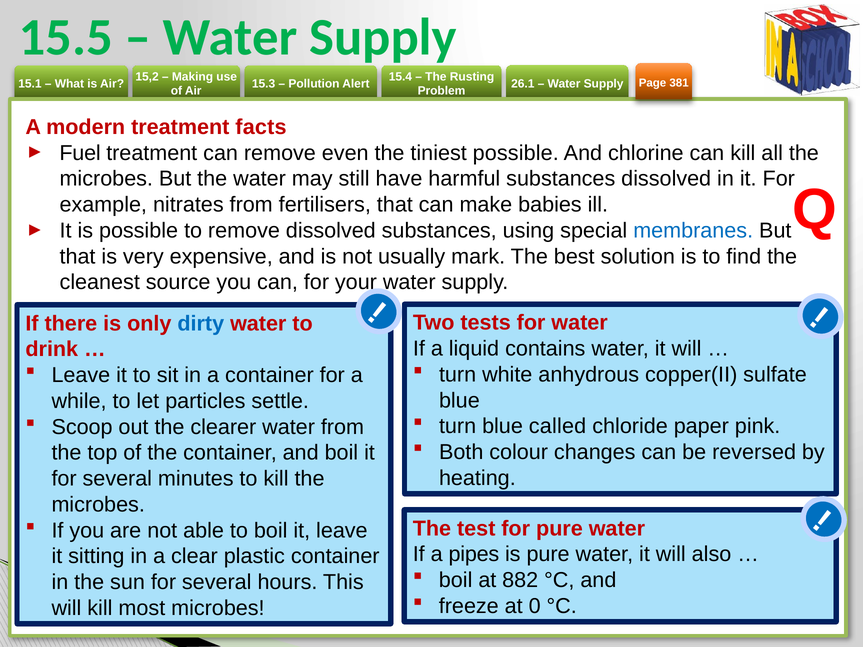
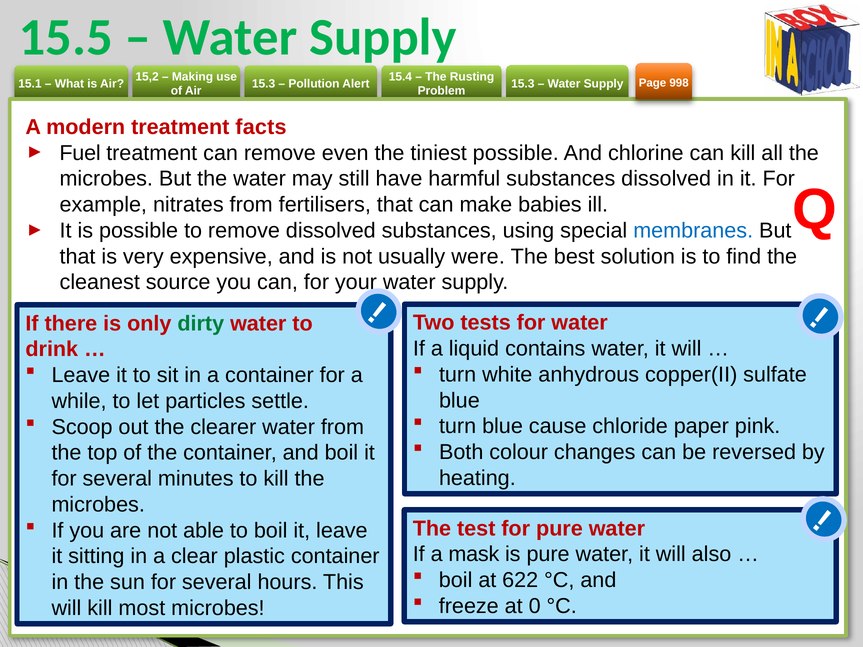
381: 381 -> 998
26.1 at (523, 84): 26.1 -> 15.3
mark: mark -> were
dirty colour: blue -> green
called: called -> cause
pipes: pipes -> mask
882: 882 -> 622
